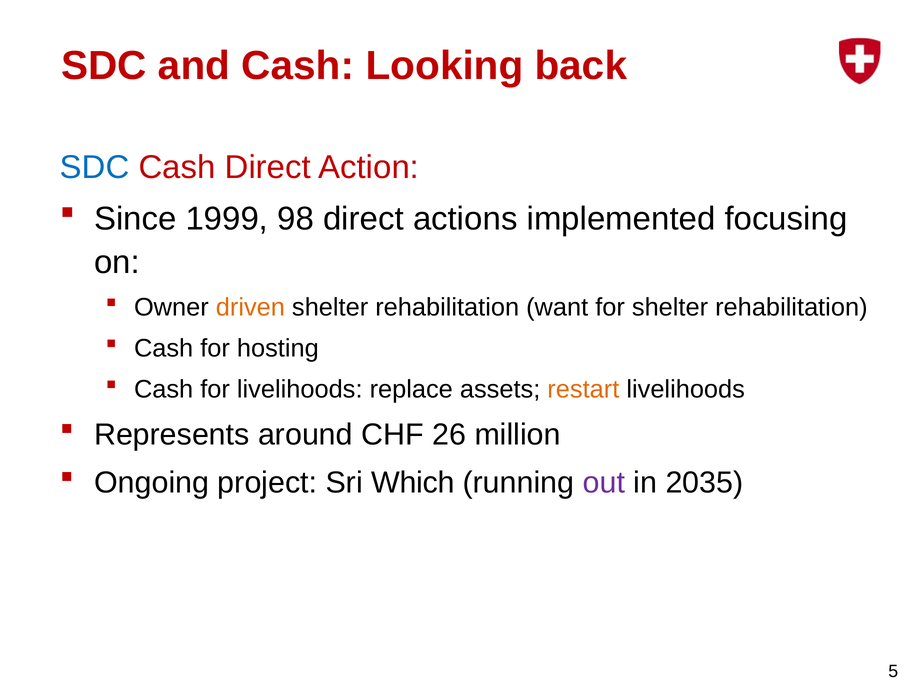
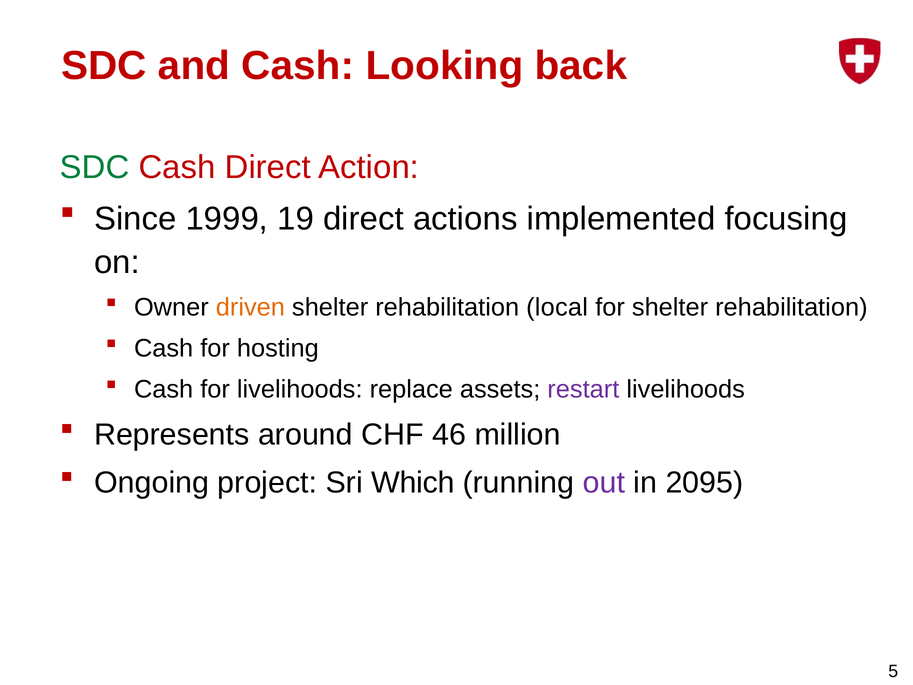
SDC at (95, 168) colour: blue -> green
98: 98 -> 19
want: want -> local
restart colour: orange -> purple
26: 26 -> 46
2035: 2035 -> 2095
